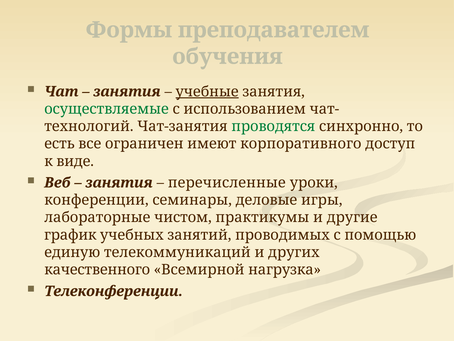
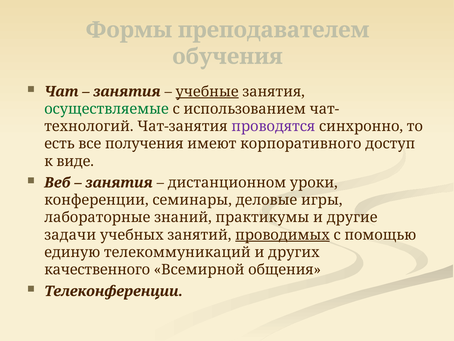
проводятся colour: green -> purple
ограничен: ограничен -> получения
перечисленные: перечисленные -> дистанционном
чистом: чистом -> знаний
график: график -> задачи
проводимых underline: none -> present
нагрузка: нагрузка -> общения
